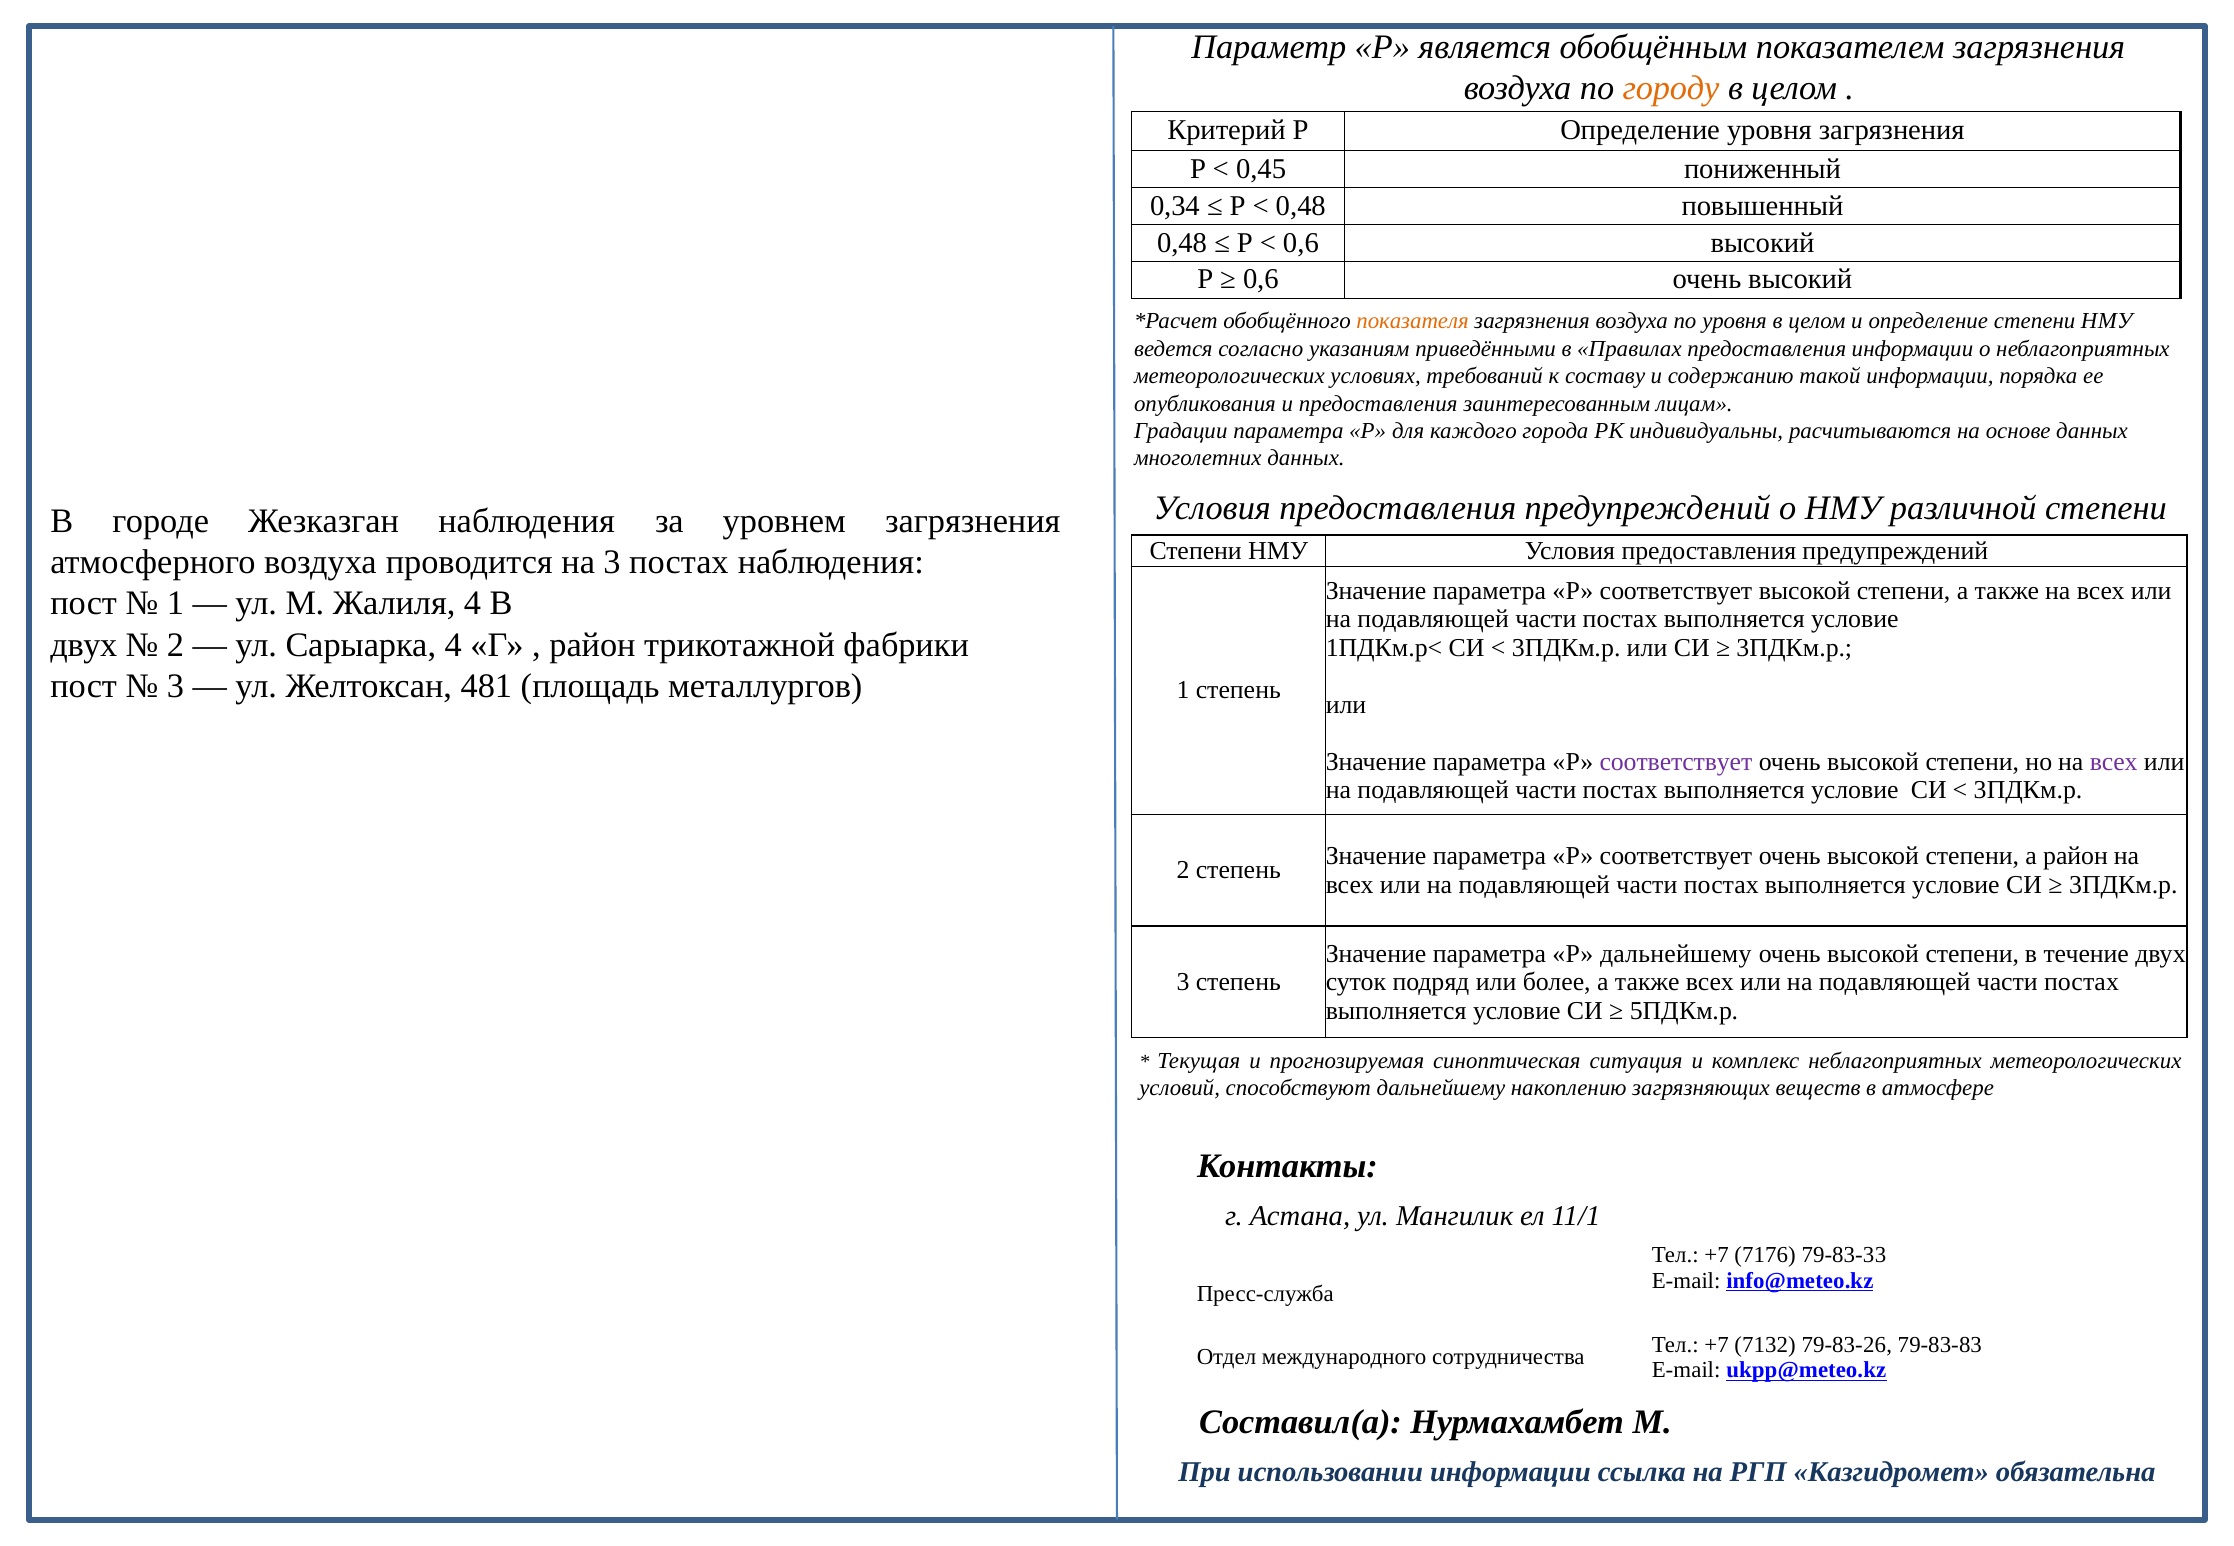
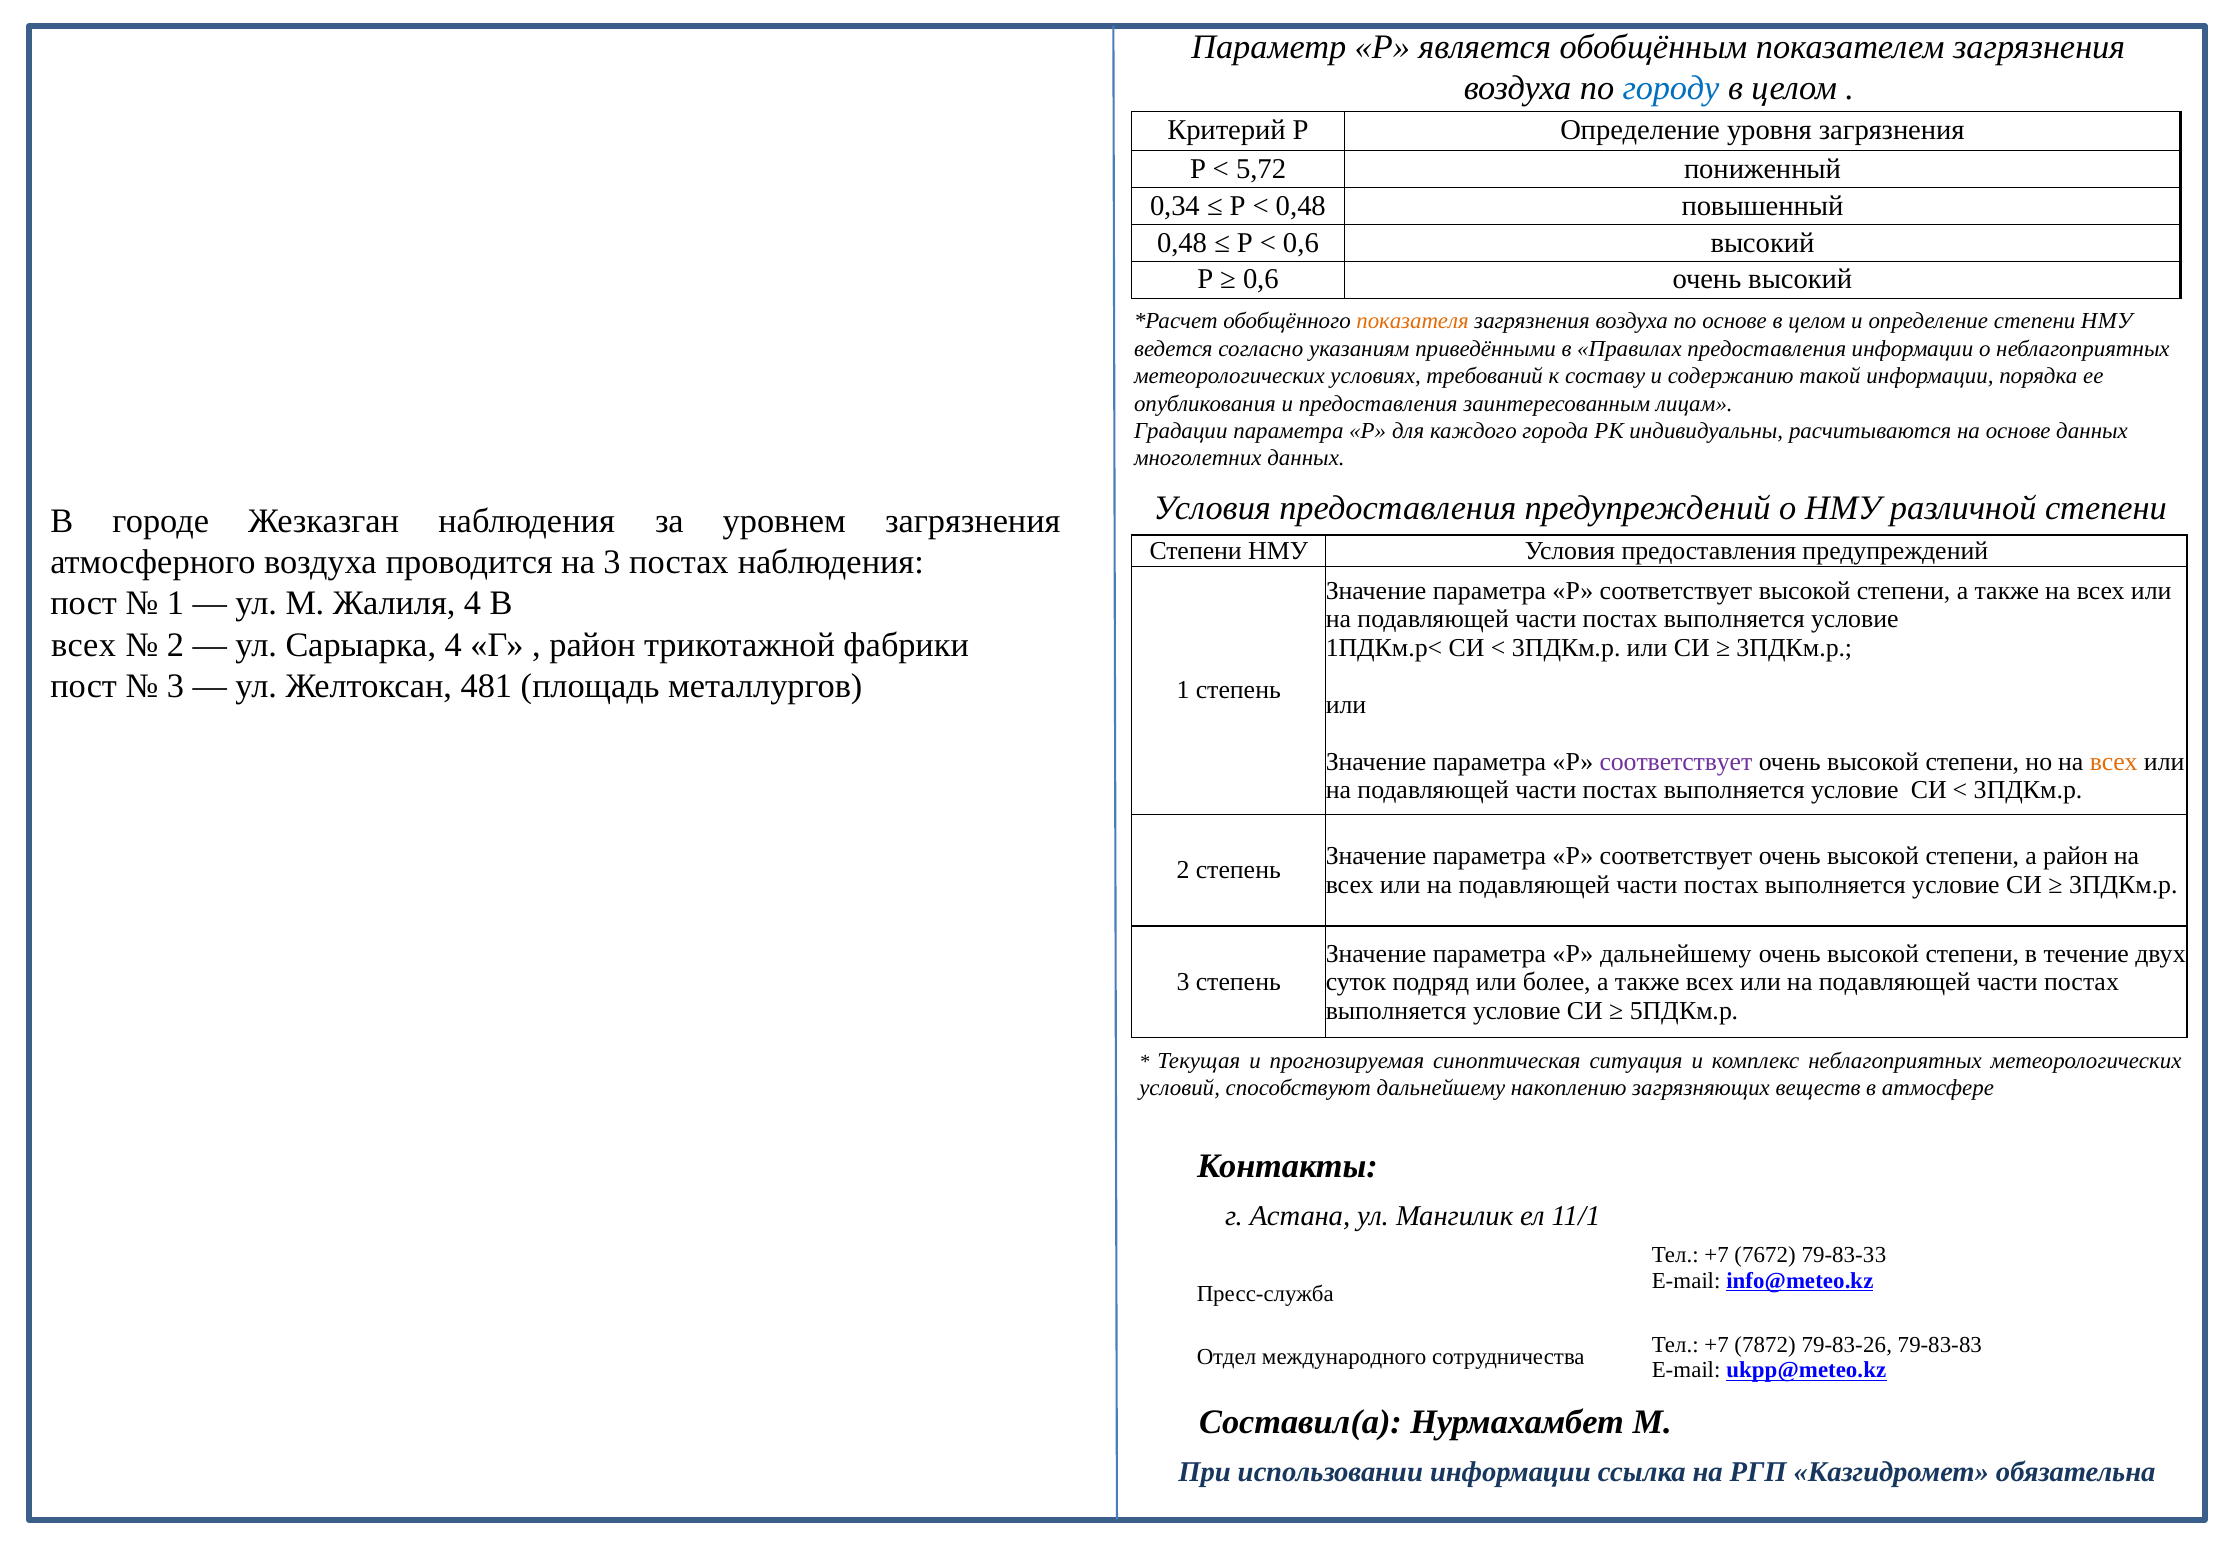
городу colour: orange -> blue
0,45: 0,45 -> 5,72
по уровня: уровня -> основе
двух at (84, 645): двух -> всех
всех at (2114, 762) colour: purple -> orange
7176: 7176 -> 7672
7132: 7132 -> 7872
